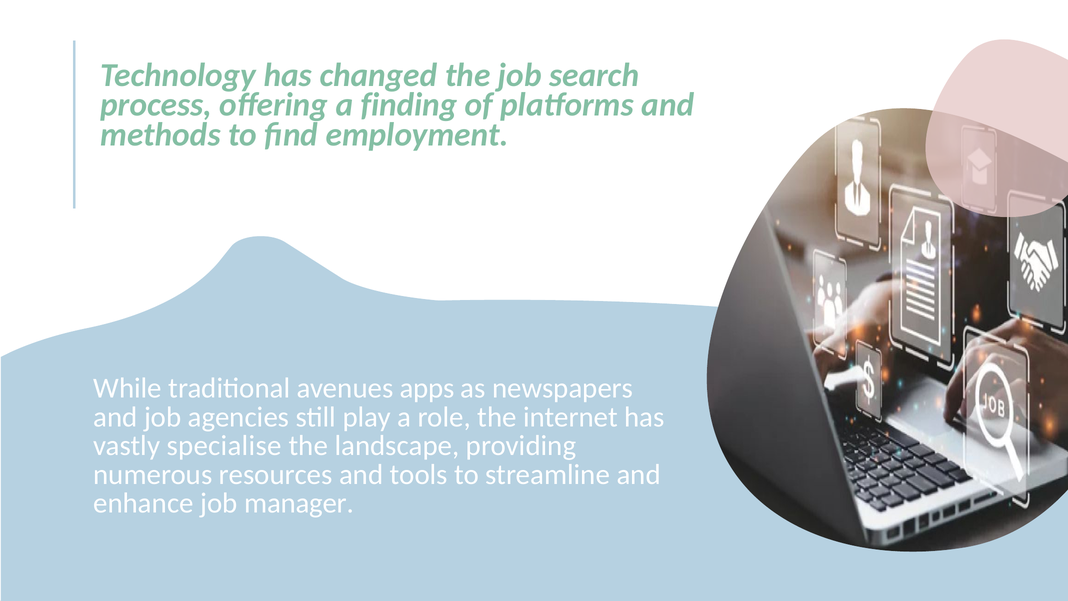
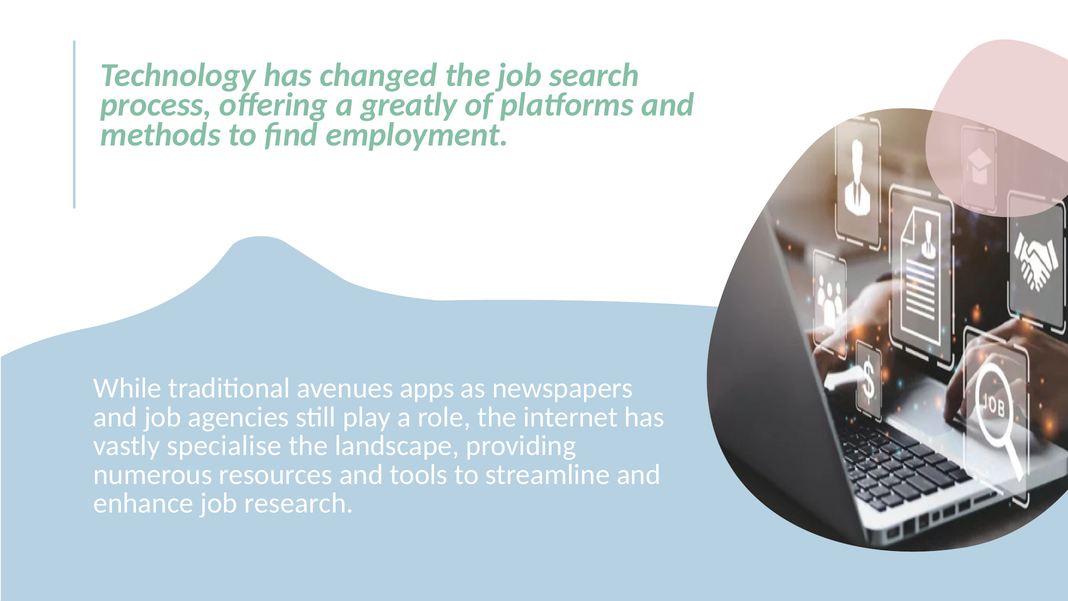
finding: finding -> greatly
manager: manager -> research
